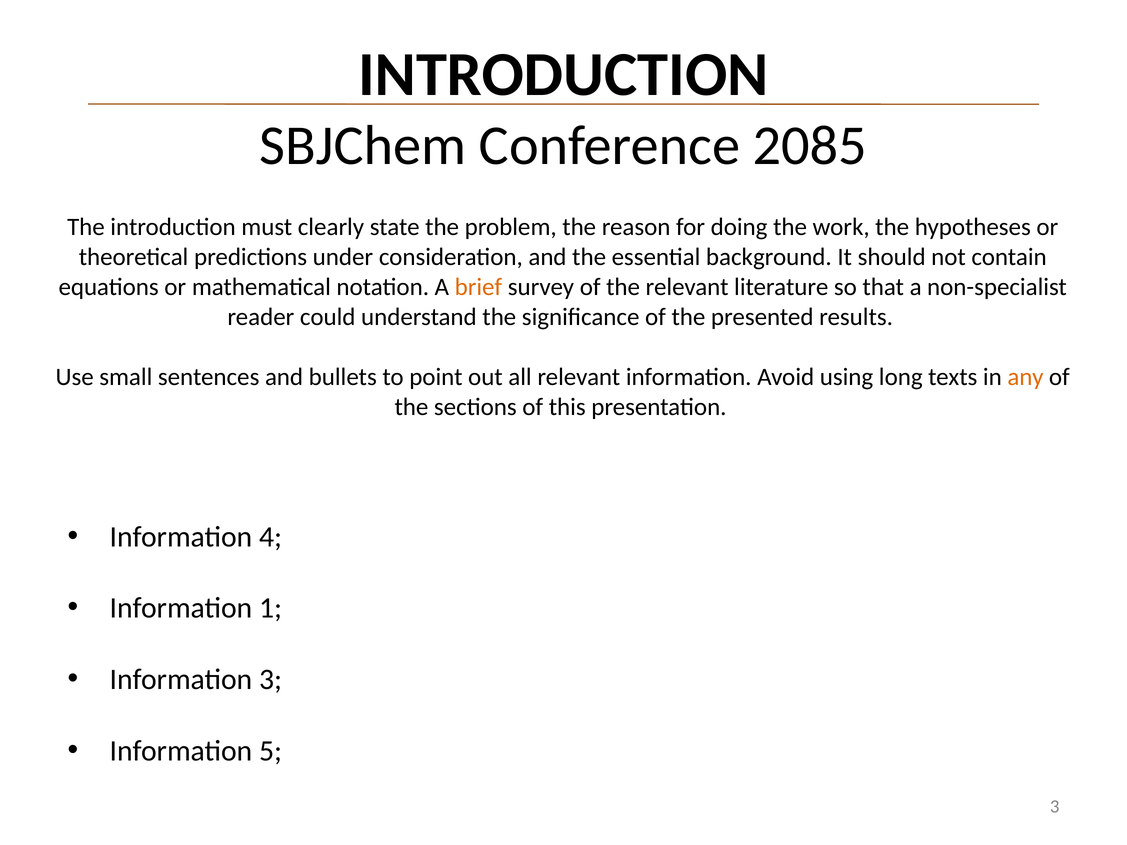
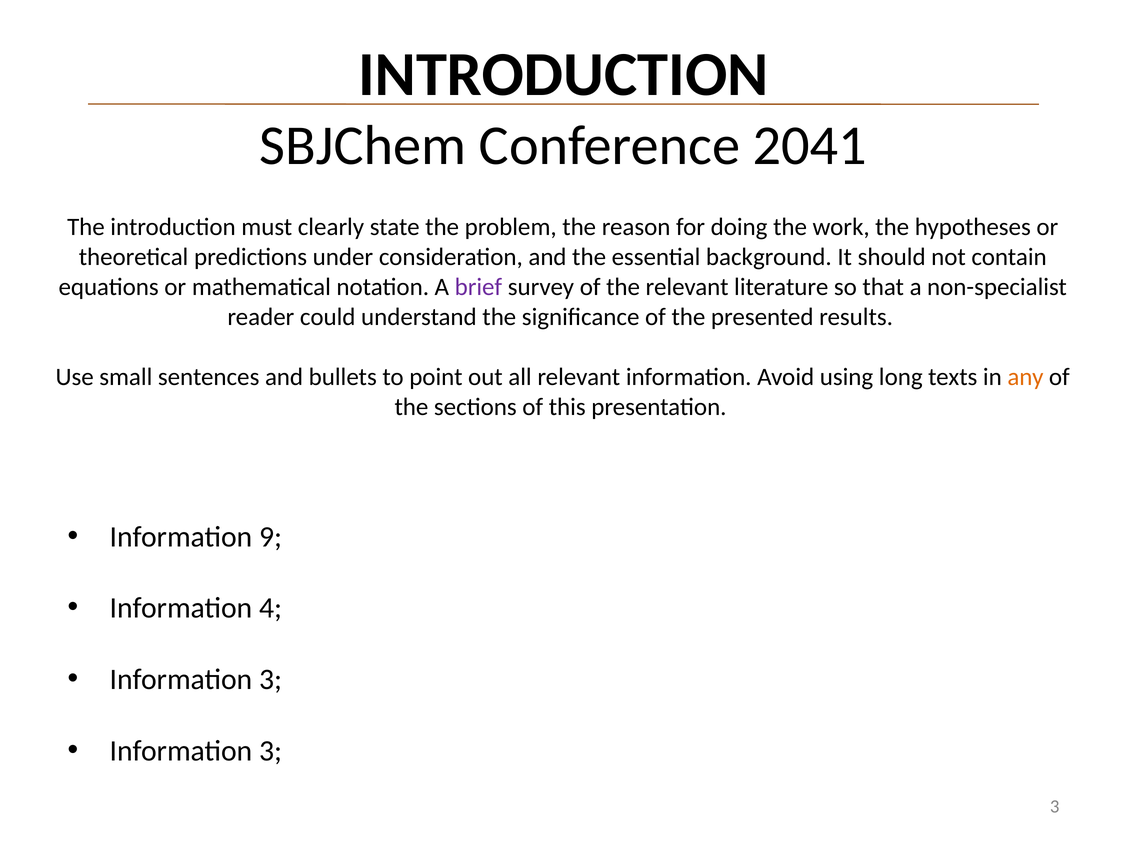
2085: 2085 -> 2041
brief colour: orange -> purple
4: 4 -> 9
1: 1 -> 4
5 at (271, 751): 5 -> 3
